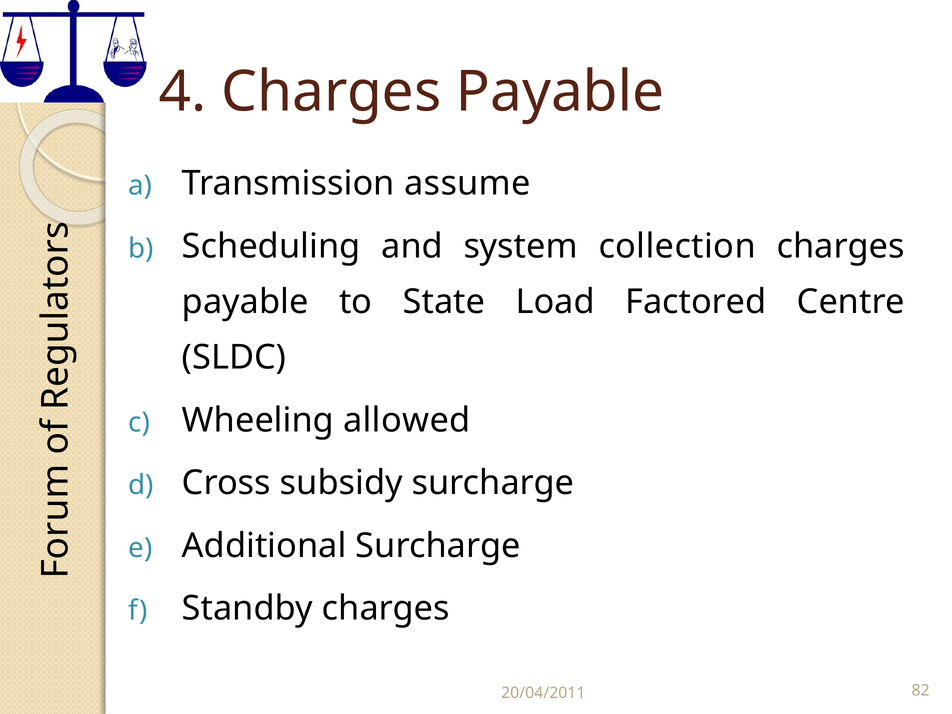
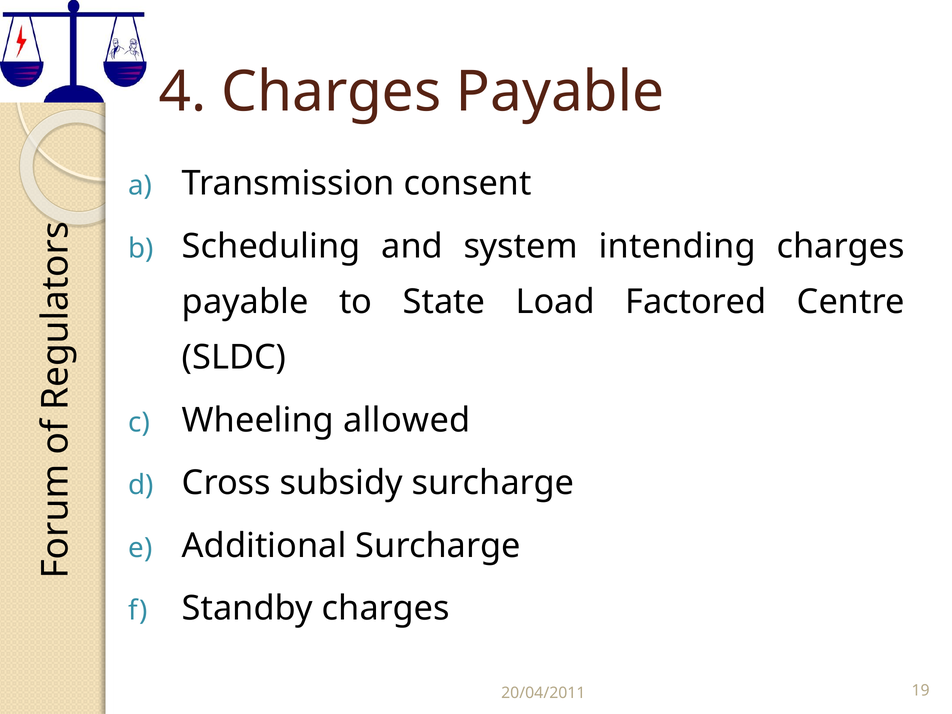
assume: assume -> consent
collection: collection -> intending
82: 82 -> 19
